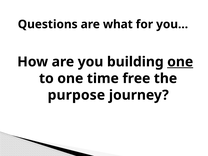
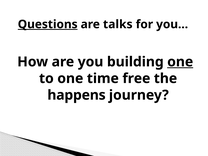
Questions underline: none -> present
what: what -> talks
purpose: purpose -> happens
